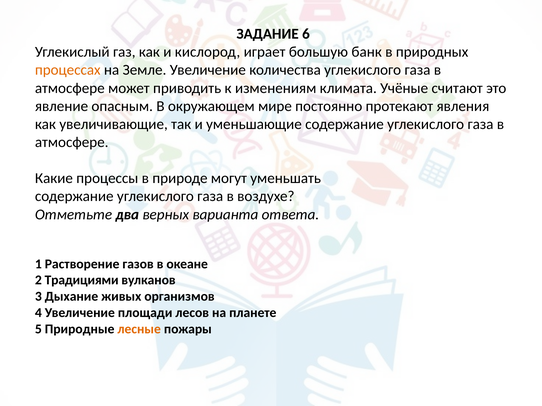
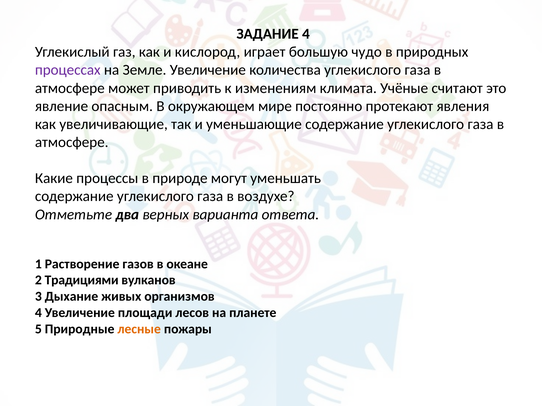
ЗАДАНИЕ 6: 6 -> 4
банк: банк -> чудо
процессах colour: orange -> purple
